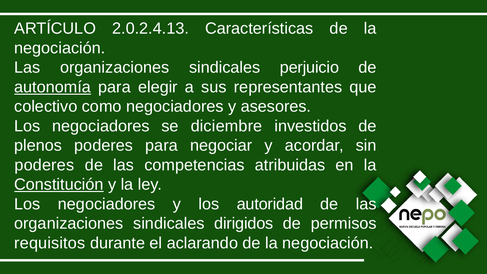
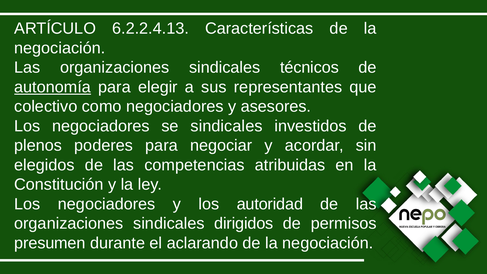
2.0.2.4.13: 2.0.2.4.13 -> 6.2.2.4.13
perjuicio: perjuicio -> técnicos
se diciembre: diciembre -> sindicales
poderes at (44, 165): poderes -> elegidos
Constitución underline: present -> none
requisitos: requisitos -> presumen
